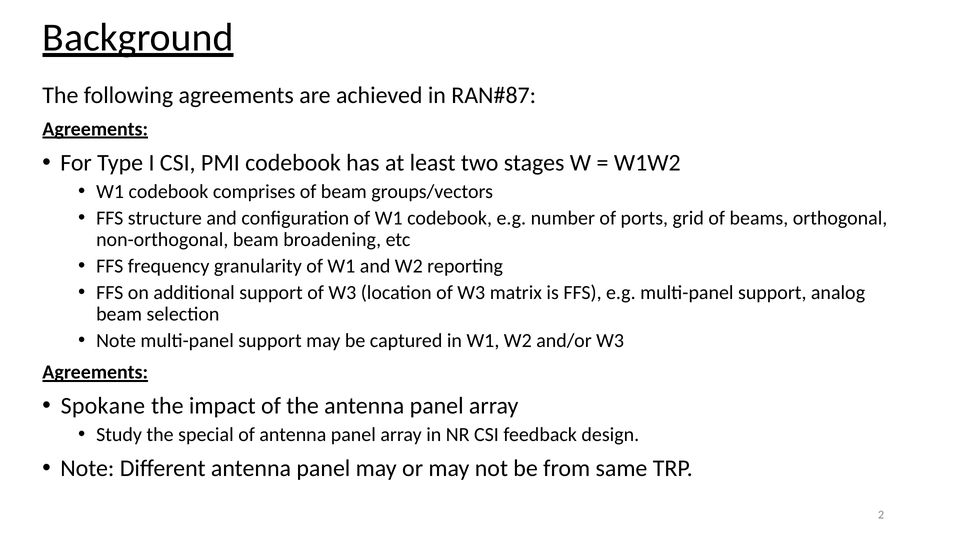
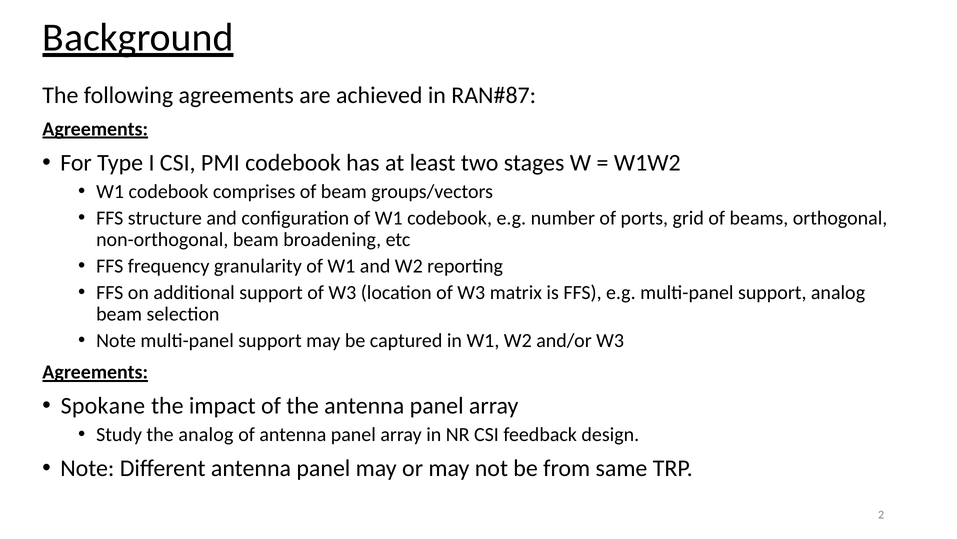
the special: special -> analog
